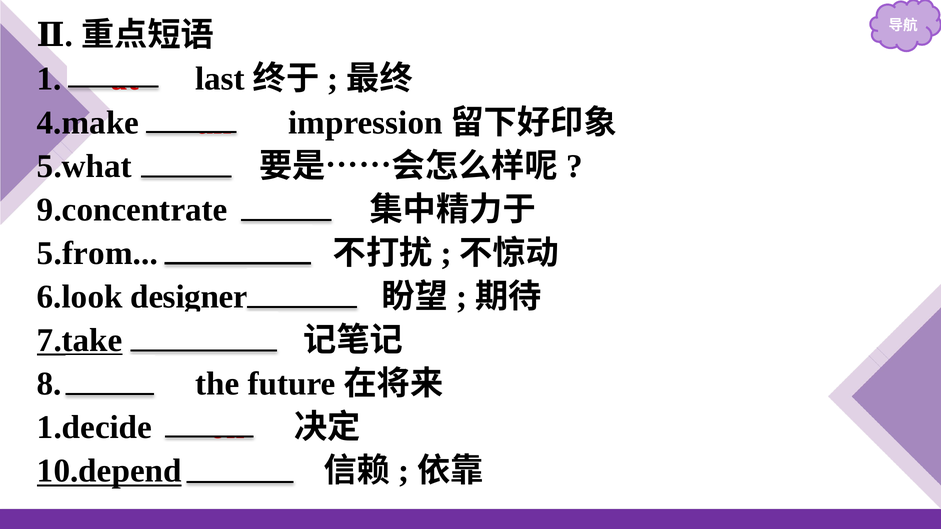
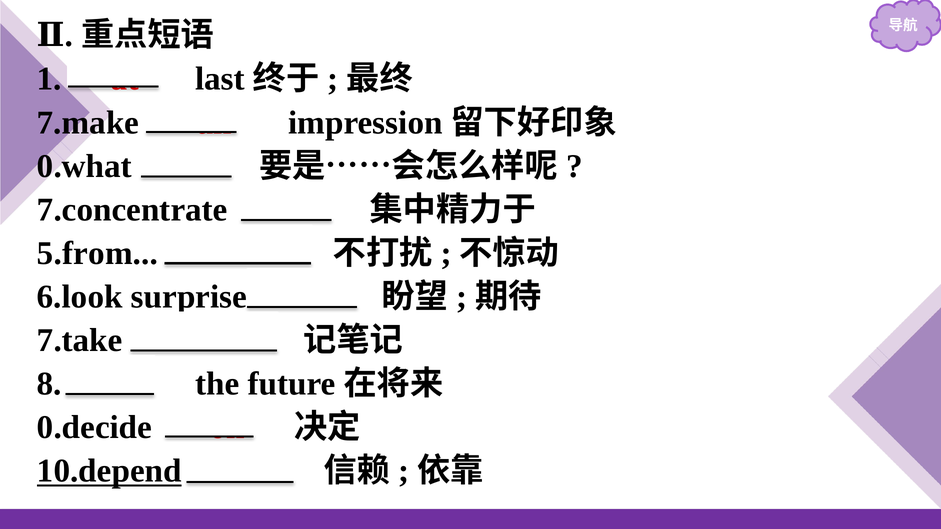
4.make: 4.make -> 7.make
5.what: 5.what -> 0.what
9.concentrate: 9.concentrate -> 7.concentrate
designer: designer -> surprise
7.take underline: present -> none
1.decide: 1.decide -> 0.decide
